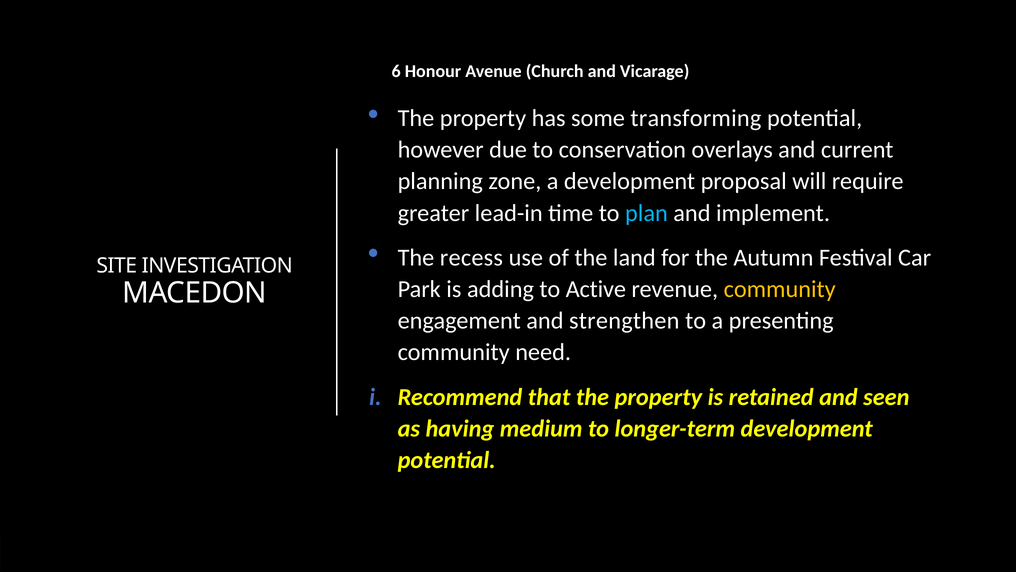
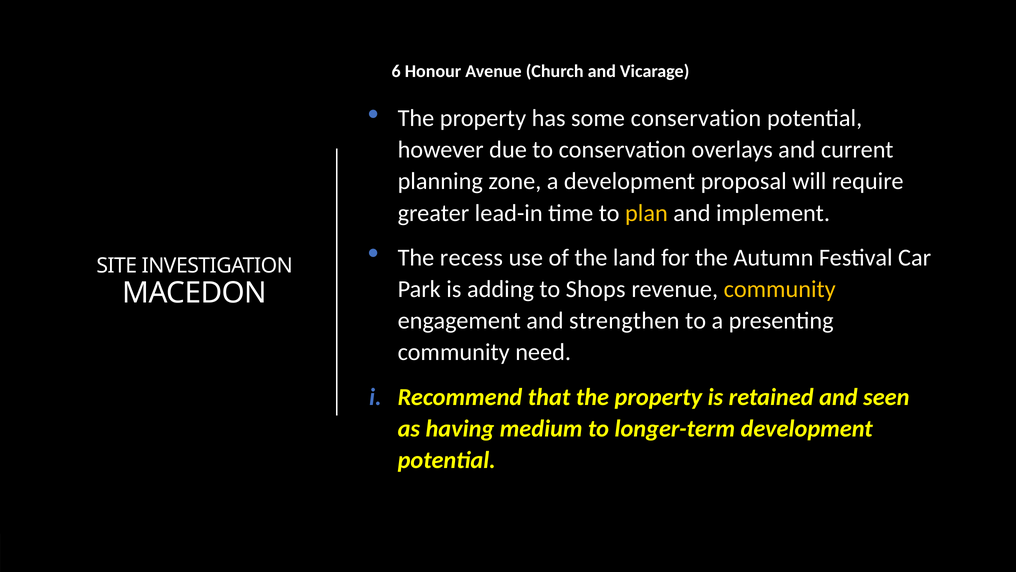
some transforming: transforming -> conservation
plan colour: light blue -> yellow
Active: Active -> Shops
